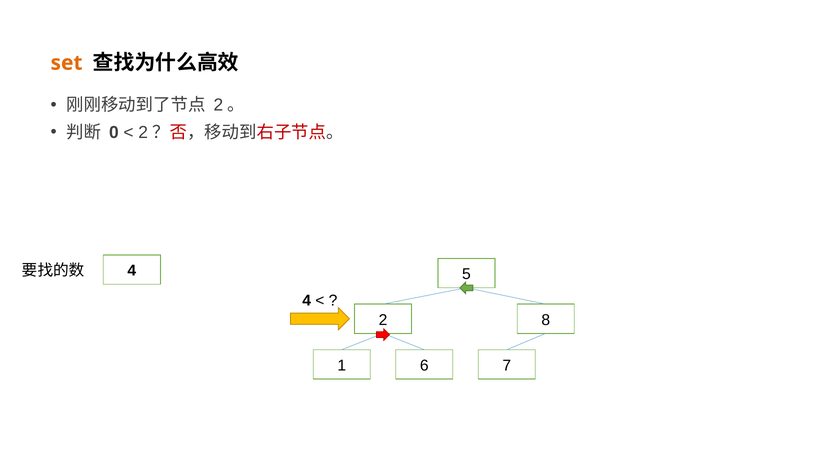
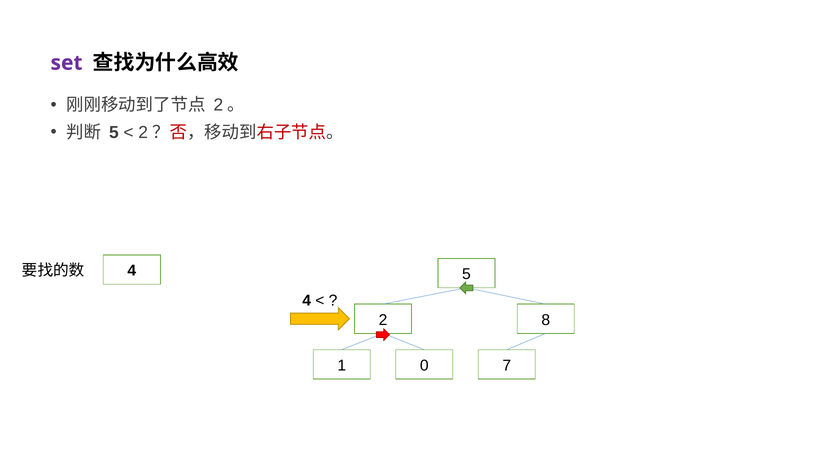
set colour: orange -> purple
0 at (114, 133): 0 -> 5
6: 6 -> 0
